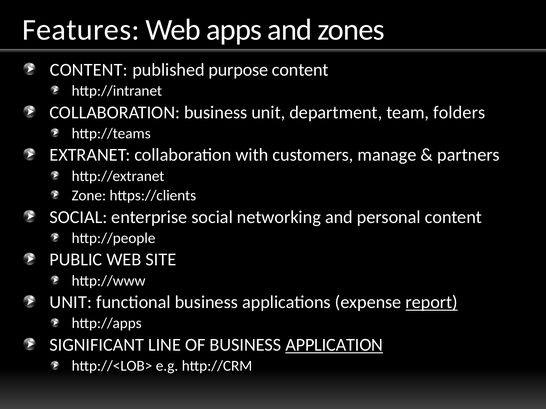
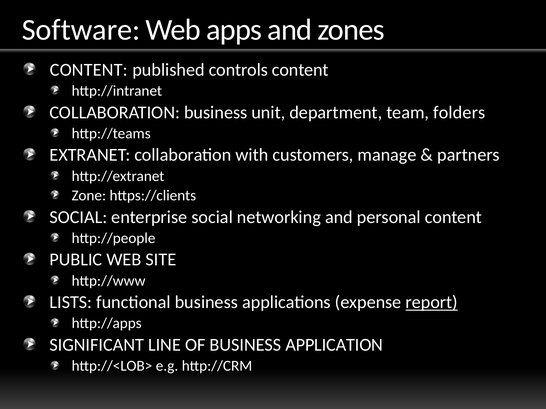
Features: Features -> Software
purpose: purpose -> controls
UNIT at (71, 303): UNIT -> LISTS
APPLICATION underline: present -> none
